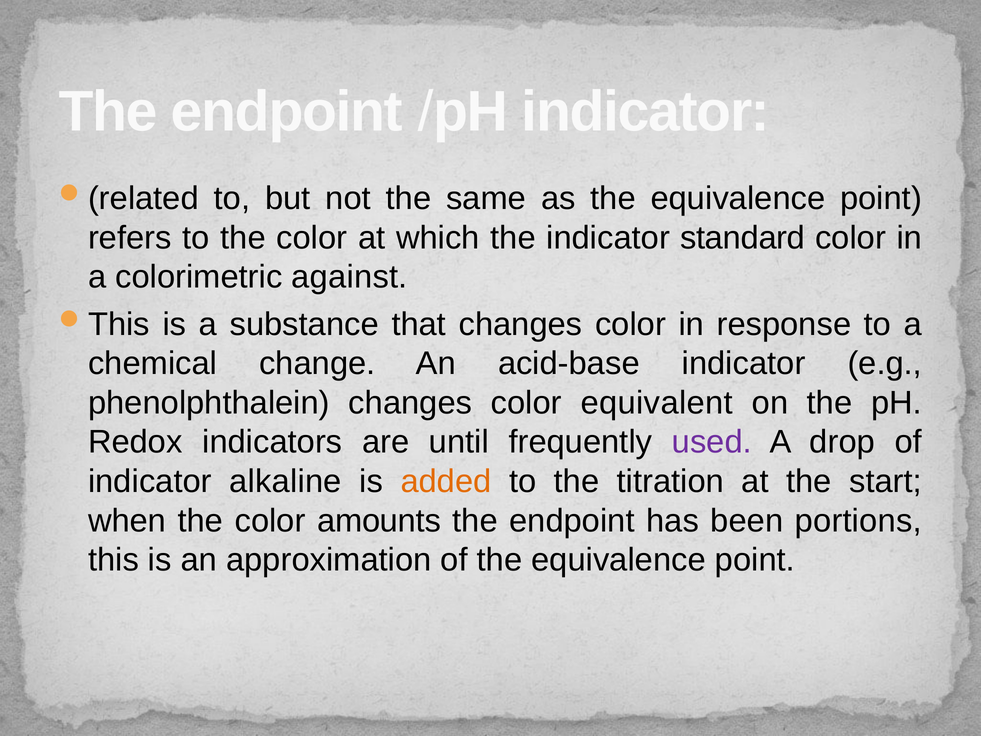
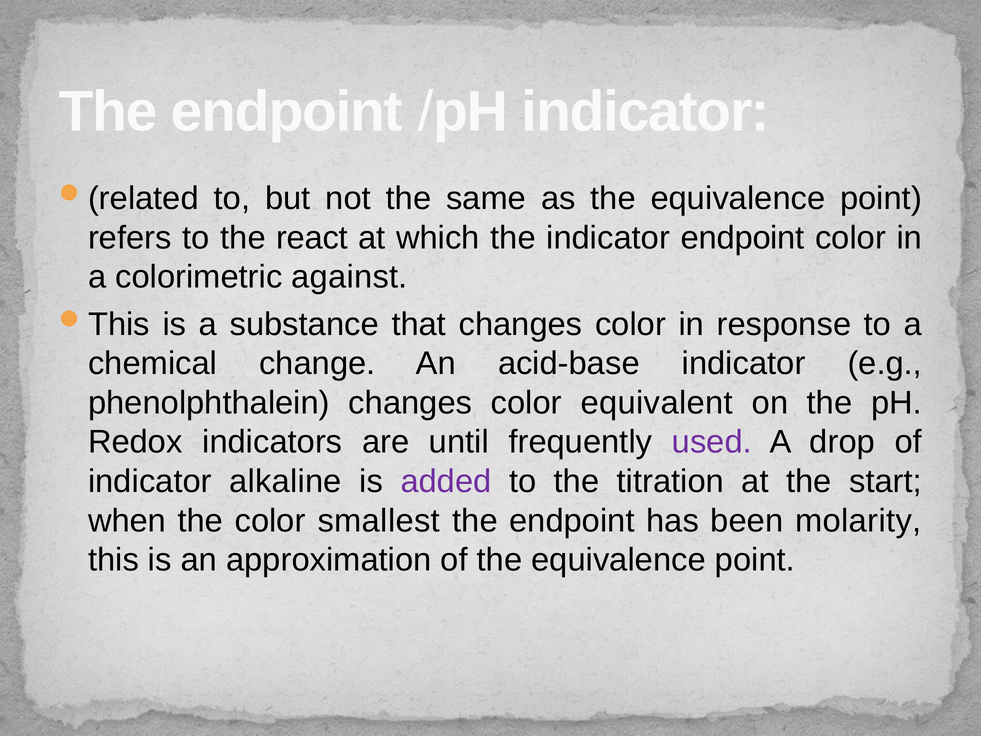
to the color: color -> react
indicator standard: standard -> endpoint
added colour: orange -> purple
amounts: amounts -> smallest
portions: portions -> molarity
